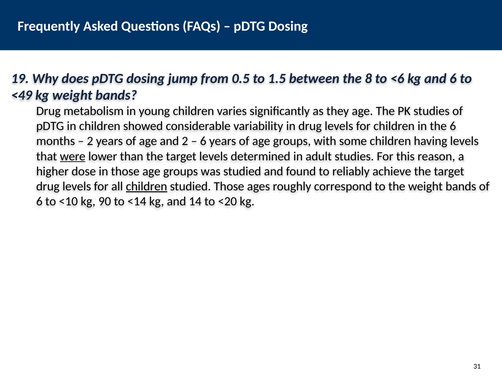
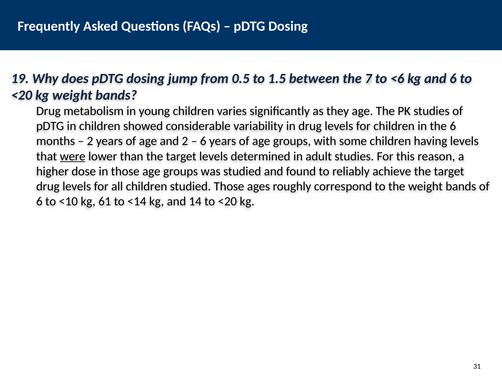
8: 8 -> 7
<49 at (22, 95): <49 -> <20
children at (147, 186) underline: present -> none
90: 90 -> 61
